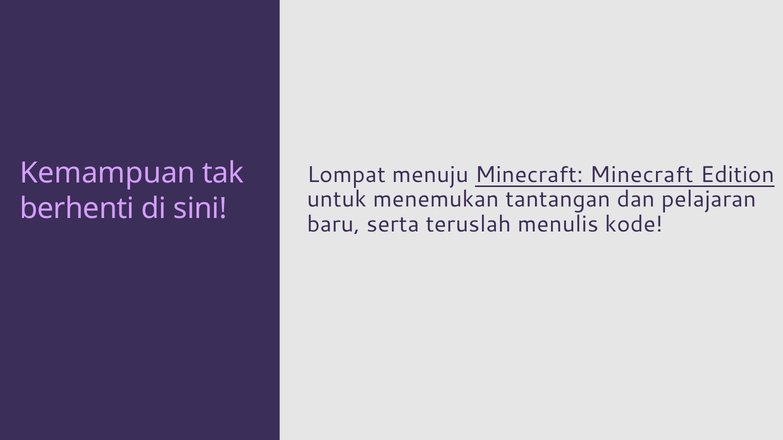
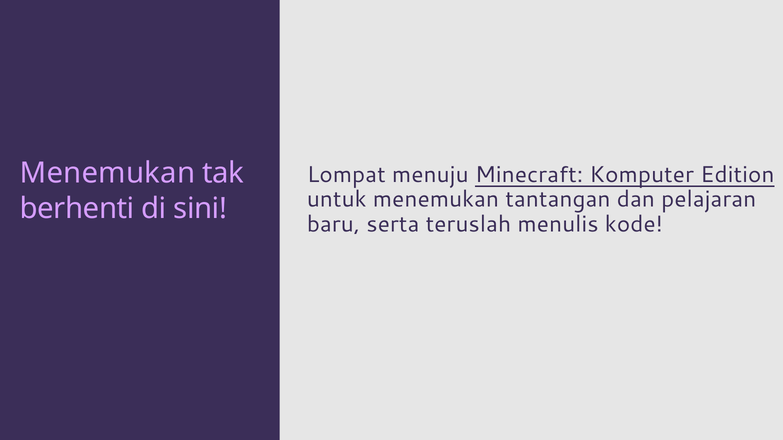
Kemampuan at (108, 173): Kemampuan -> Menemukan
Minecraft Minecraft: Minecraft -> Komputer
